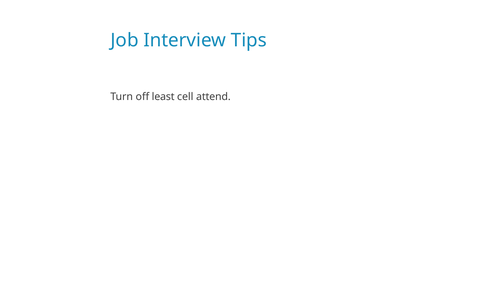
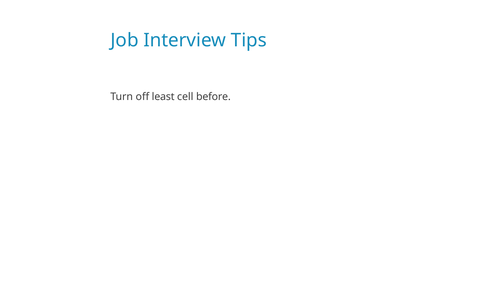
attend: attend -> before
